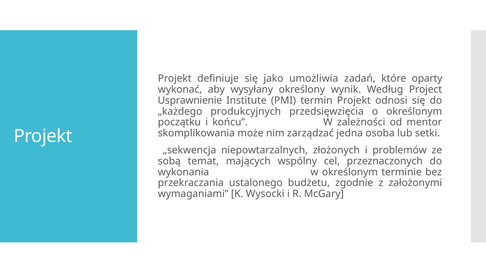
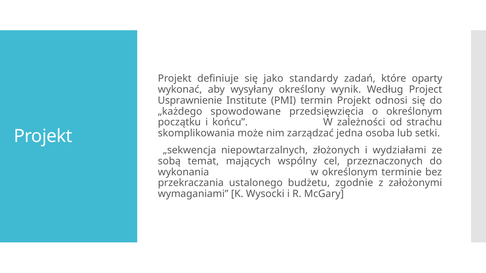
umożliwia: umożliwia -> standardy
produkcyjnych: produkcyjnych -> spowodowane
mentor: mentor -> strachu
problemów: problemów -> wydziałami
